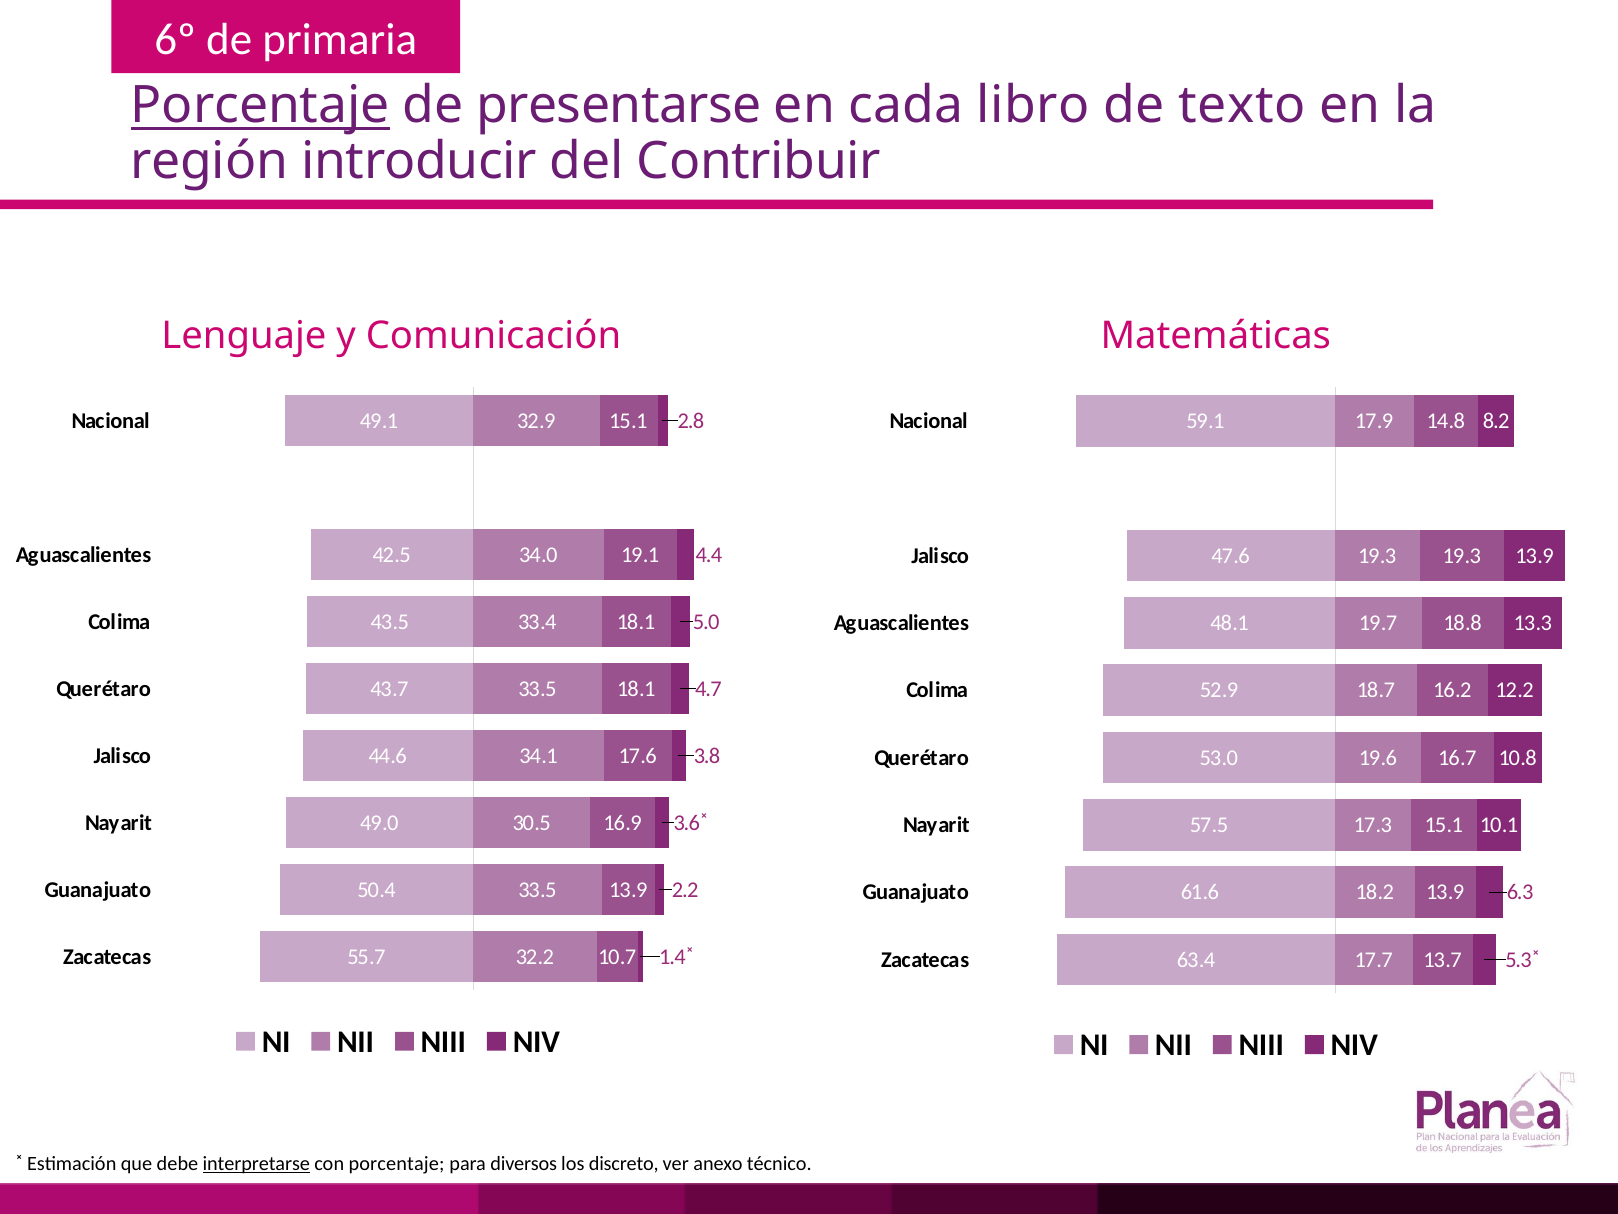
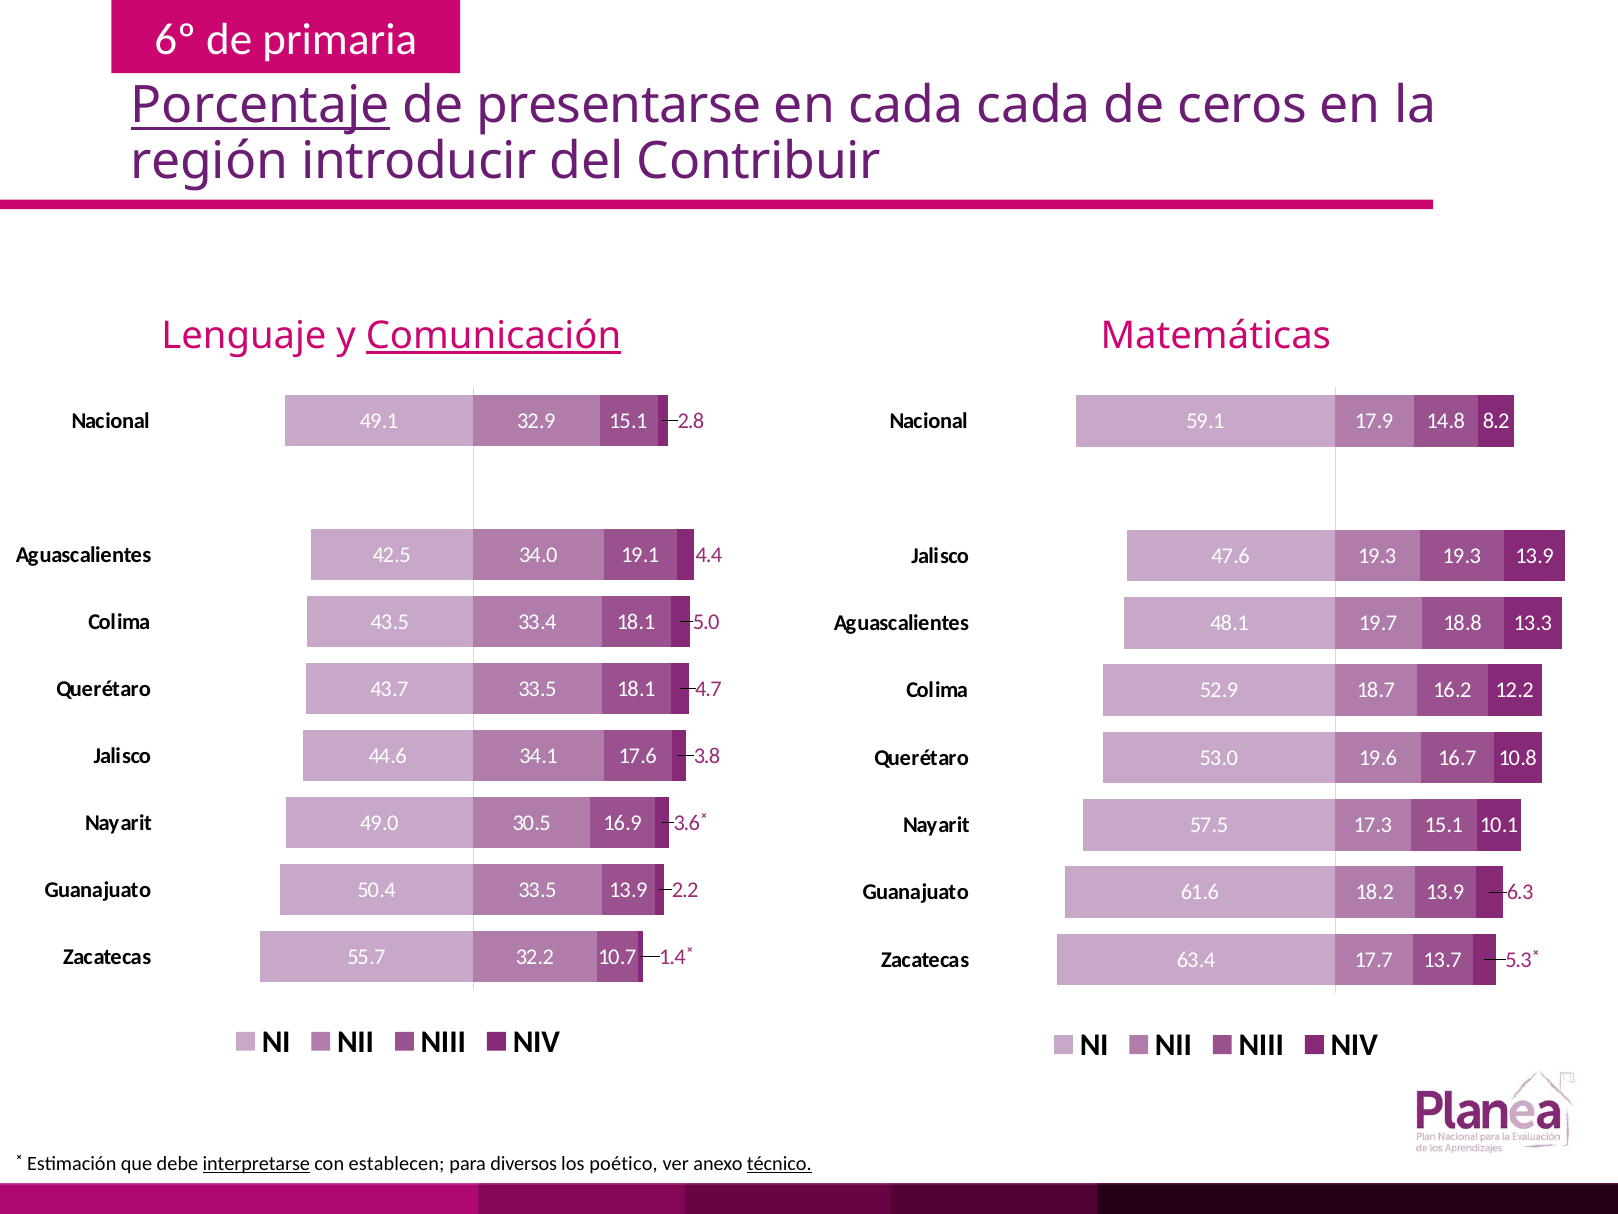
cada libro: libro -> cada
texto: texto -> ceros
Comunicación underline: none -> present
con porcentaje: porcentaje -> establecen
discreto: discreto -> poético
técnico underline: none -> present
